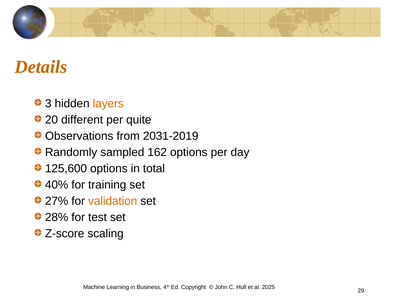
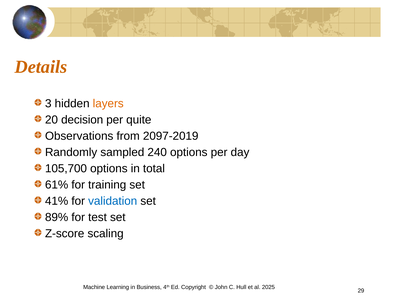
different: different -> decision
2031-2019: 2031-2019 -> 2097-2019
162: 162 -> 240
125,600: 125,600 -> 105,700
40%: 40% -> 61%
27%: 27% -> 41%
validation colour: orange -> blue
28%: 28% -> 89%
